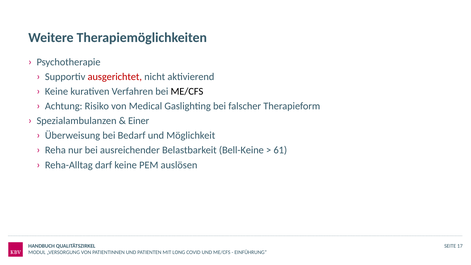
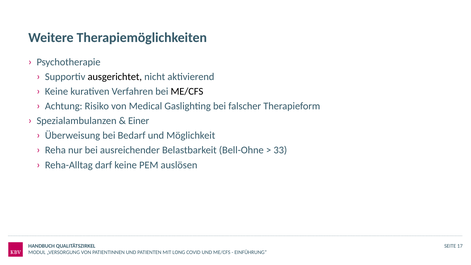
ausgerichtet colour: red -> black
Bell-Keine: Bell-Keine -> Bell-Ohne
61: 61 -> 33
